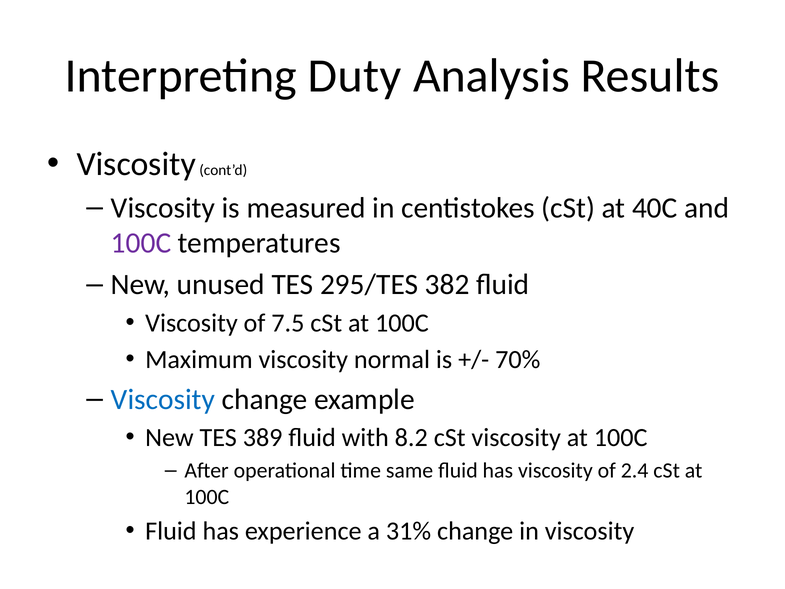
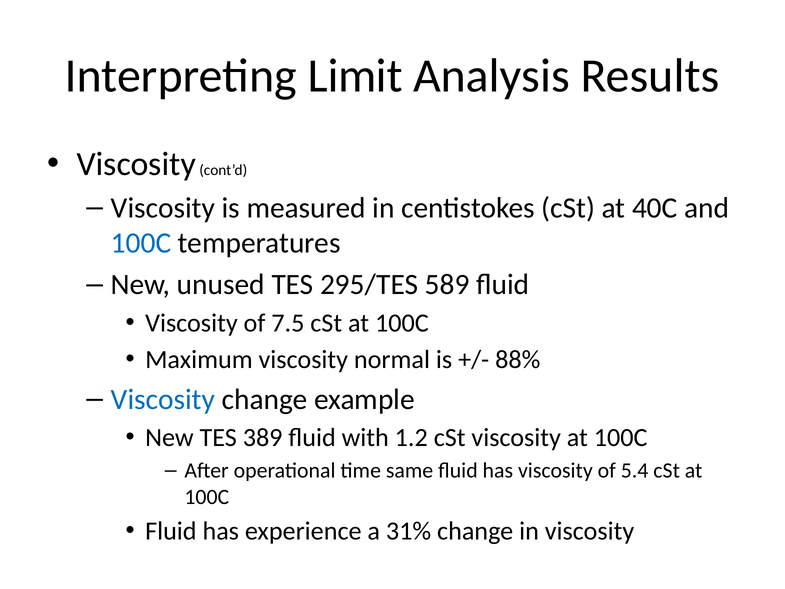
Duty: Duty -> Limit
100C at (141, 243) colour: purple -> blue
382: 382 -> 589
70%: 70% -> 88%
8.2: 8.2 -> 1.2
2.4: 2.4 -> 5.4
